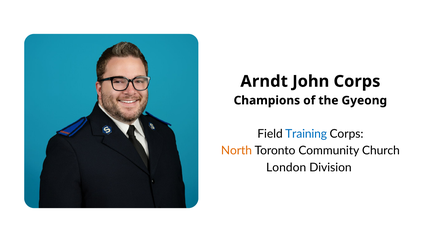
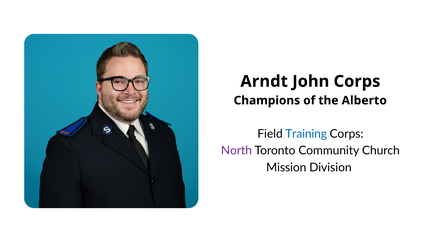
Gyeong: Gyeong -> Alberto
North colour: orange -> purple
London: London -> Mission
